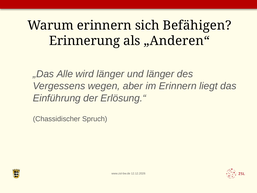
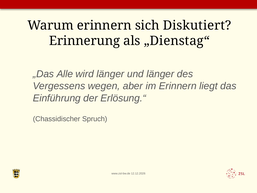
Befähigen: Befähigen -> Diskutiert
„Anderen“: „Anderen“ -> „Dienstag“
